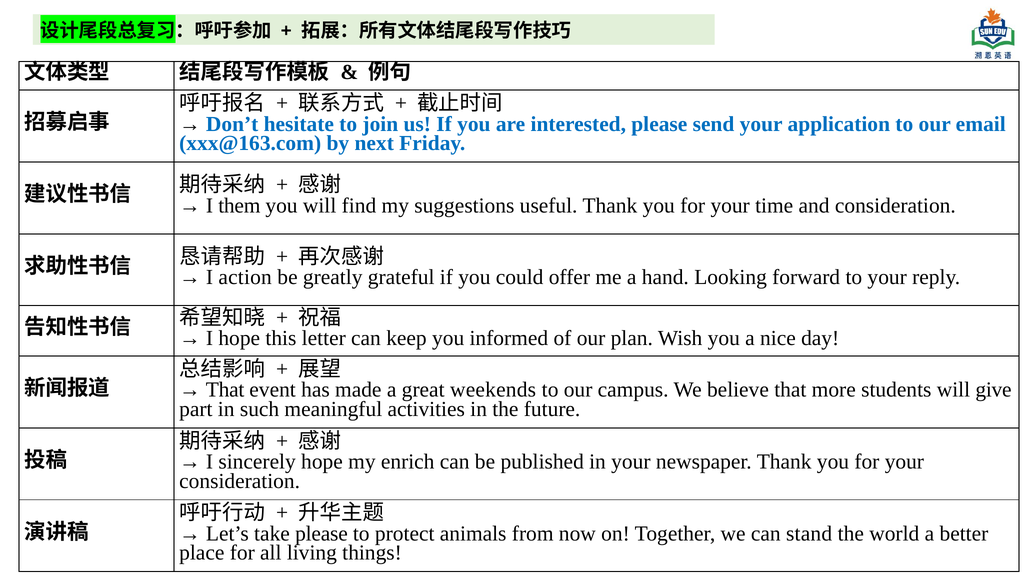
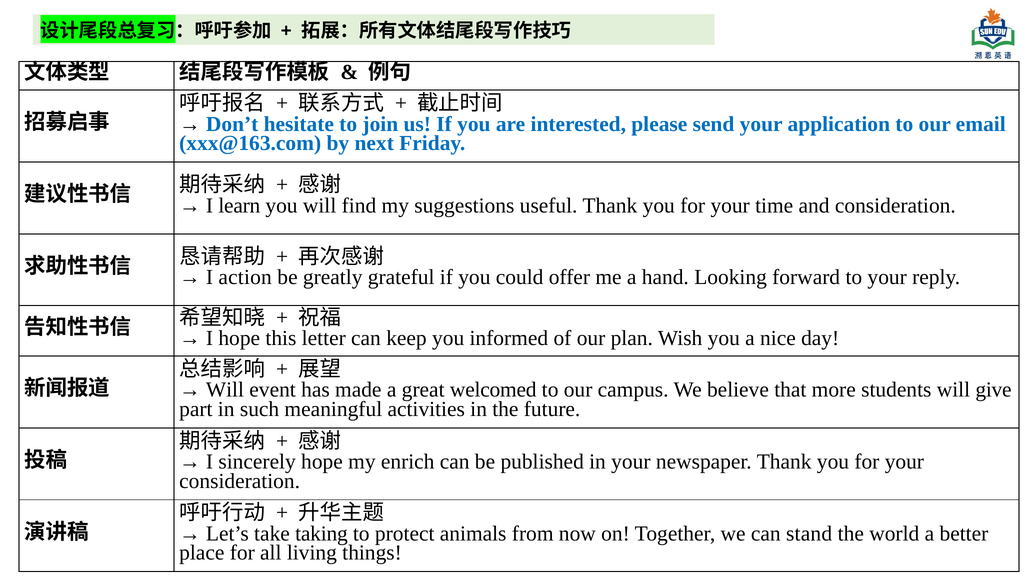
them: them -> learn
That at (225, 390): That -> Will
weekends: weekends -> welcomed
take please: please -> taking
